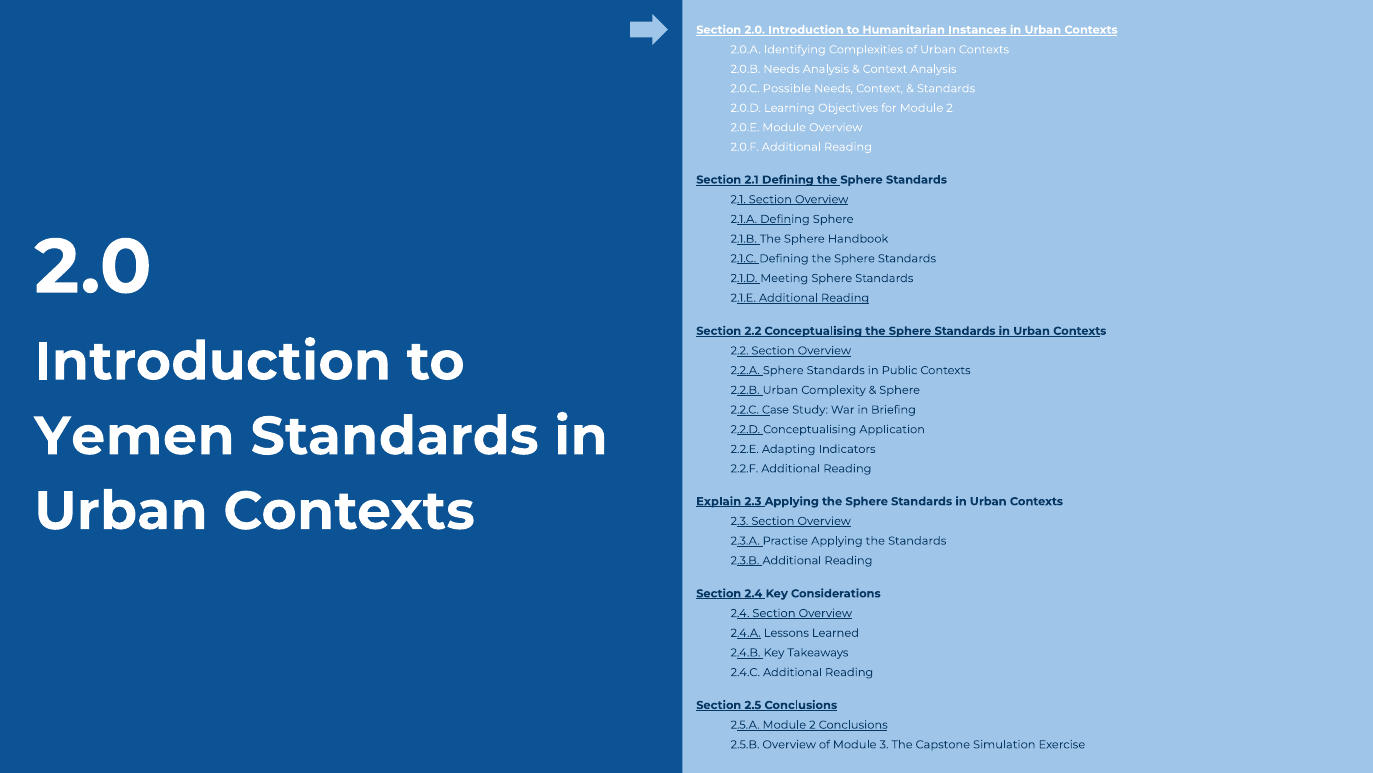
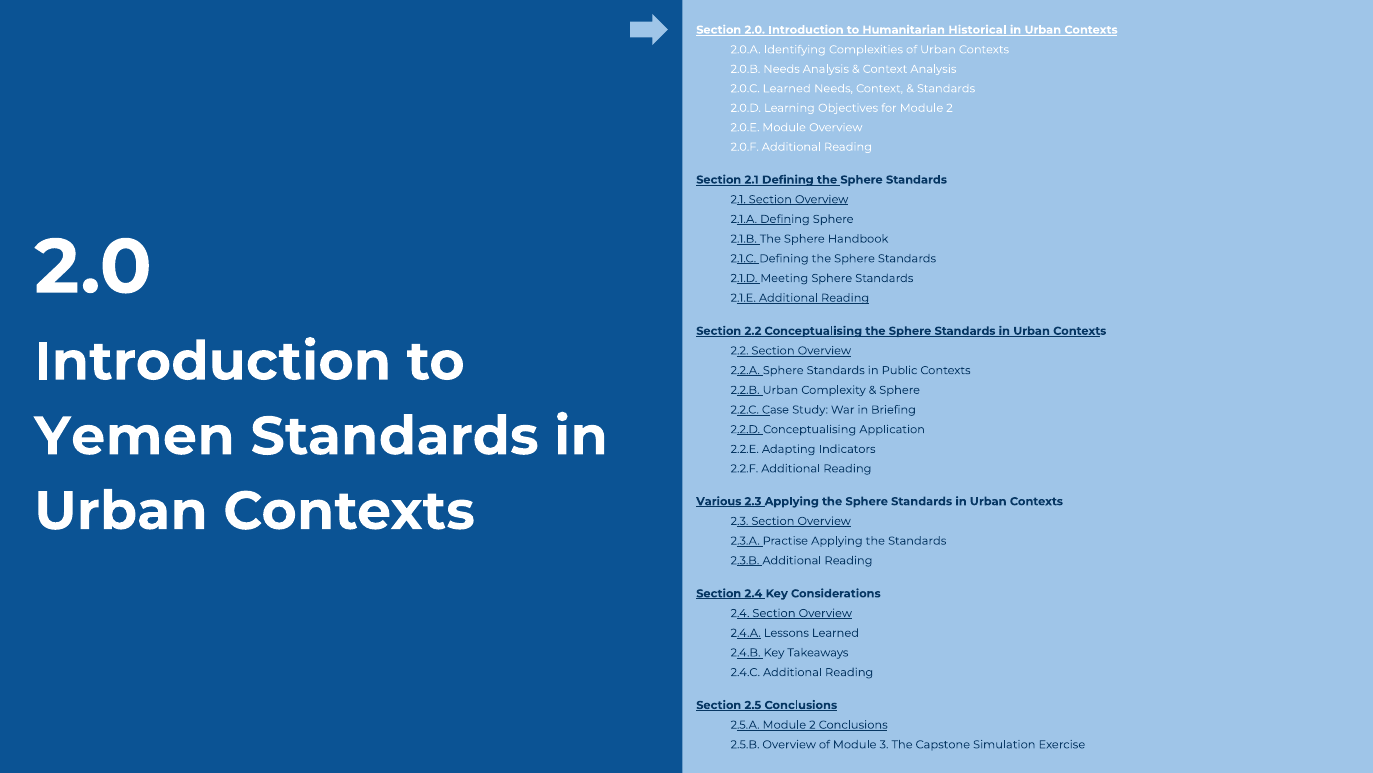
Instances: Instances -> Historical
2.0.C Possible: Possible -> Learned
Explain: Explain -> Various
